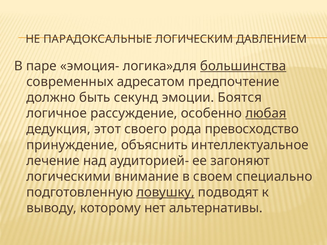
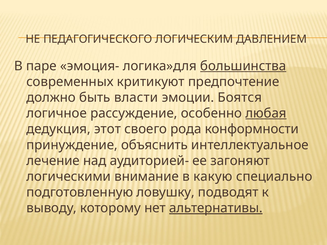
ПАРАДОКСАЛЬНЫЕ: ПАРАДОКСАЛЬНЫЕ -> ПЕДАГОГИЧЕСКОГО
адресатом: адресатом -> критикуют
секунд: секунд -> власти
превосходство: превосходство -> конформности
своем: своем -> какую
ловушку underline: present -> none
альтернативы underline: none -> present
